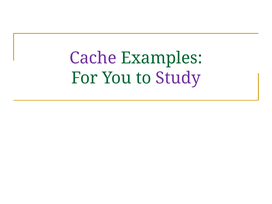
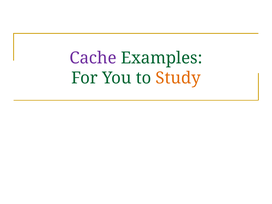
Study colour: purple -> orange
